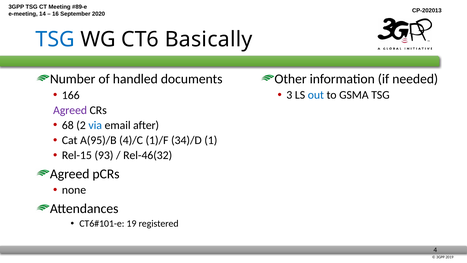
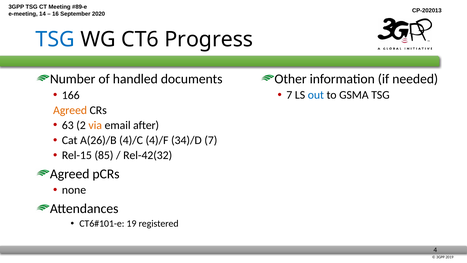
Basically: Basically -> Progress
3 at (289, 95): 3 -> 7
Agreed at (70, 110) colour: purple -> orange
68: 68 -> 63
via colour: blue -> orange
A(95)/B: A(95)/B -> A(26)/B
1)/F: 1)/F -> 4)/F
34)/D 1: 1 -> 7
93: 93 -> 85
Rel-46(32: Rel-46(32 -> Rel-42(32
